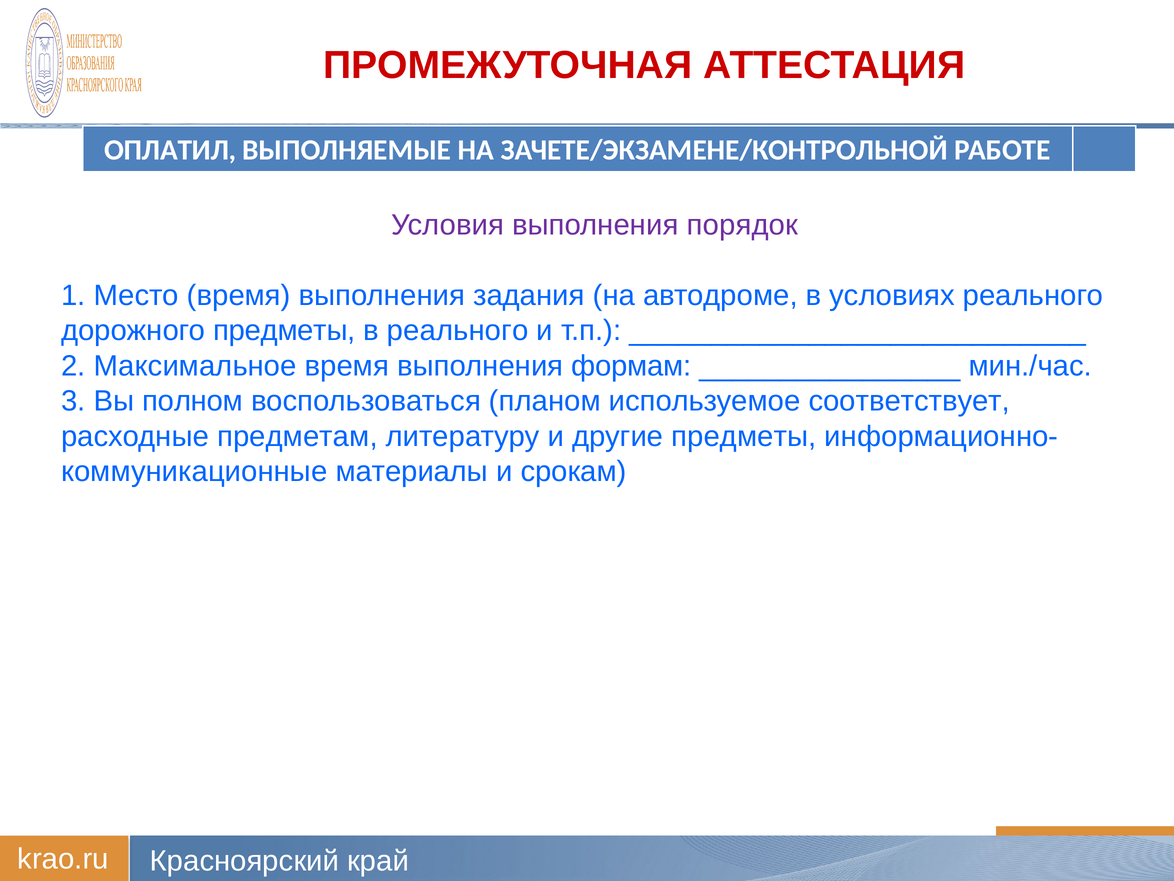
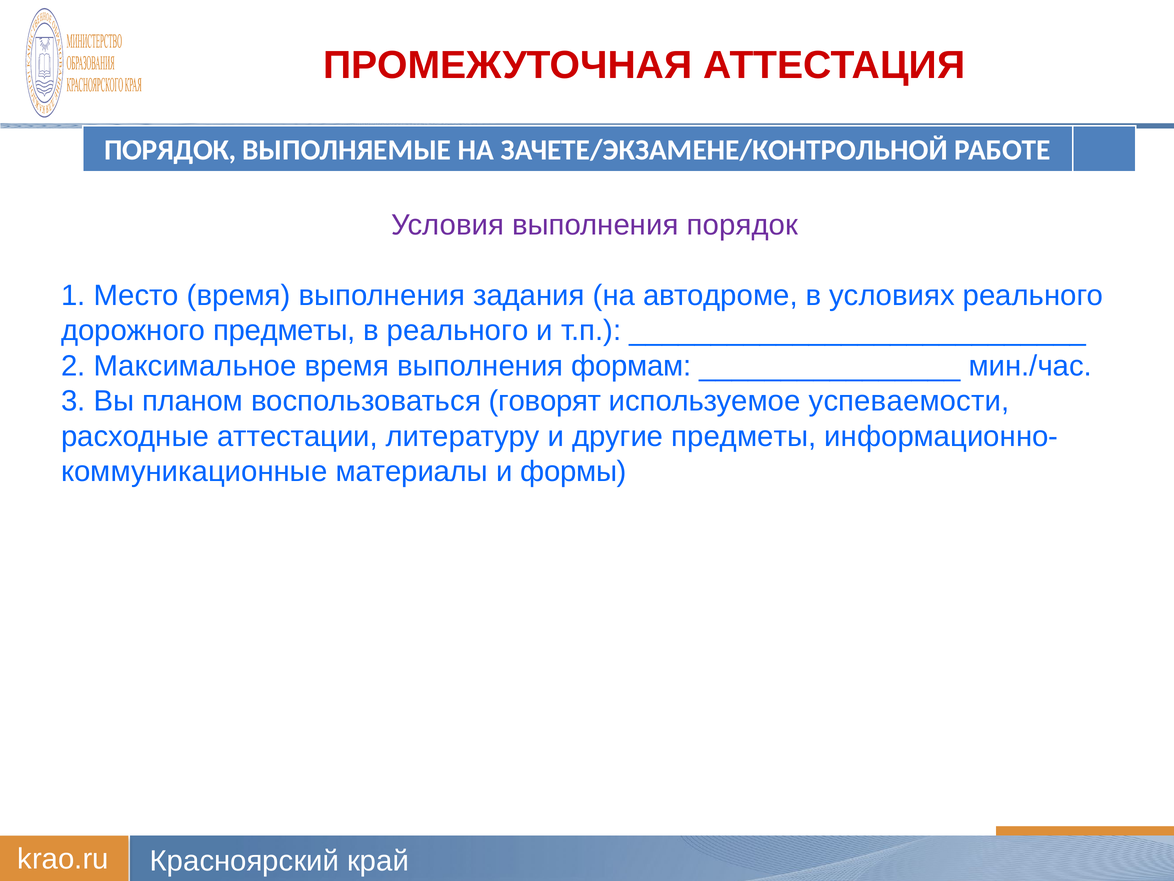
ОПЛАТИЛ at (170, 150): ОПЛАТИЛ -> ПОРЯДОК
полном: полном -> планом
планом: планом -> говорят
соответствует: соответствует -> успеваемости
предметам: предметам -> аттестации
срокам: срокам -> формы
